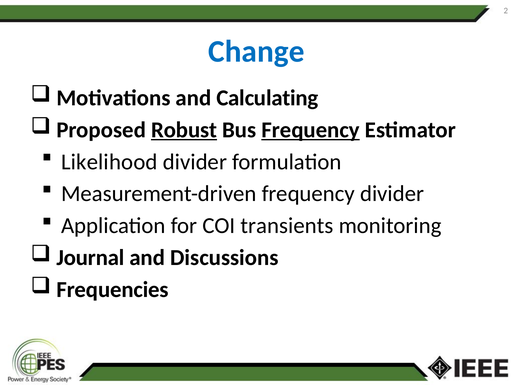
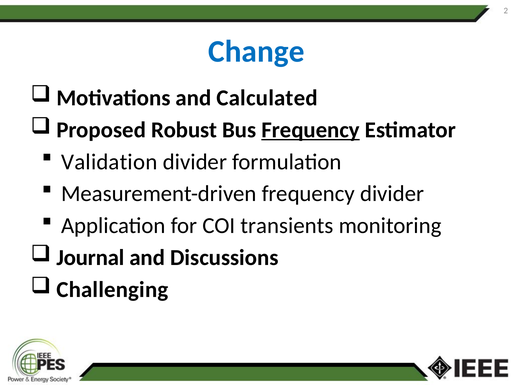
Calculating: Calculating -> Calculated
Robust underline: present -> none
Likelihood: Likelihood -> Validation
Frequencies: Frequencies -> Challenging
